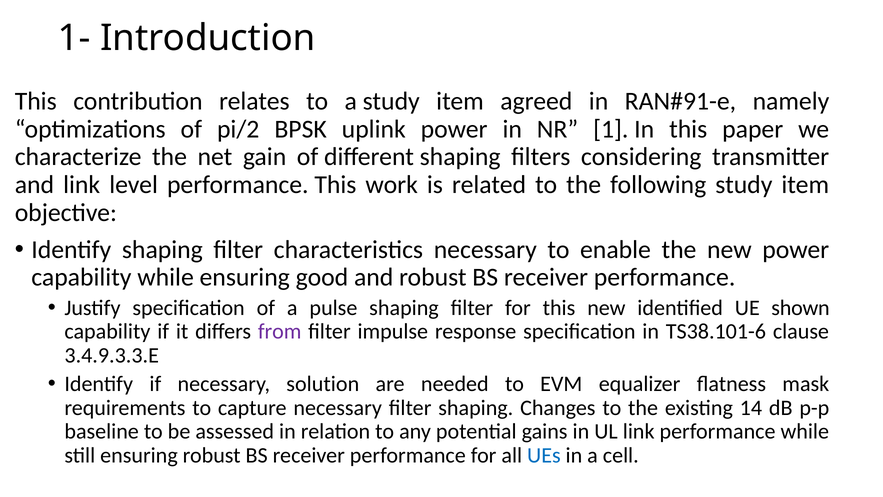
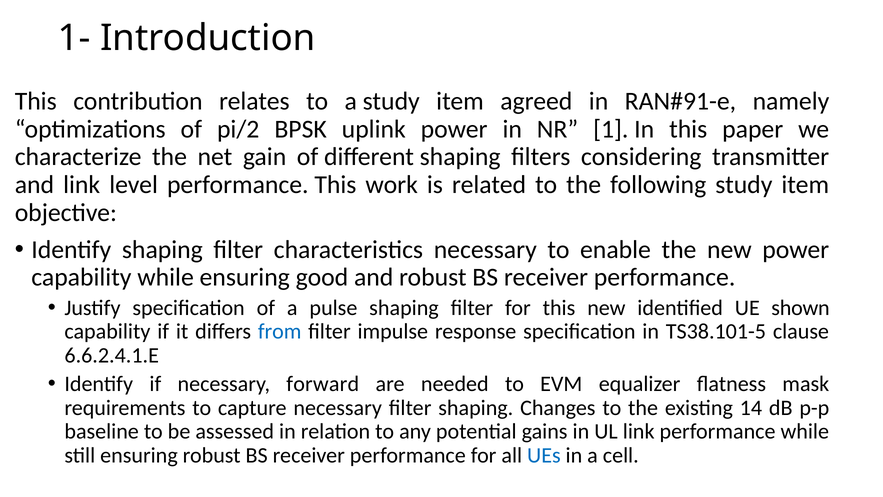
from colour: purple -> blue
TS38.101-6: TS38.101-6 -> TS38.101-5
3.4.9.3.3.E: 3.4.9.3.3.E -> 6.6.2.4.1.E
solution: solution -> forward
